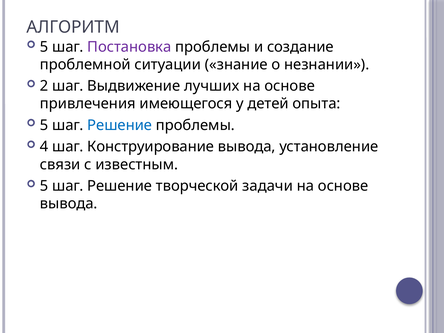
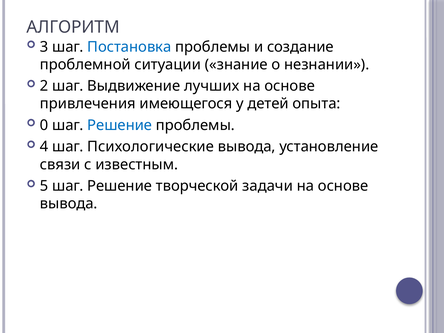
5 at (44, 47): 5 -> 3
Постановка colour: purple -> blue
5 at (44, 125): 5 -> 0
Конструирование: Конструирование -> Психологические
